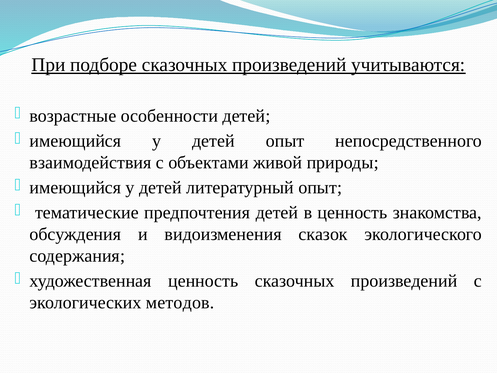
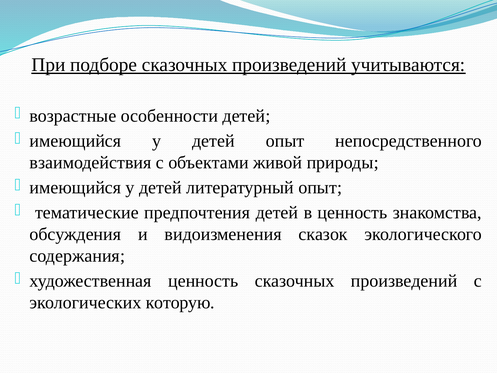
методов: методов -> которую
